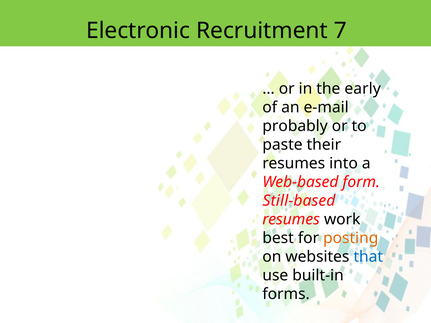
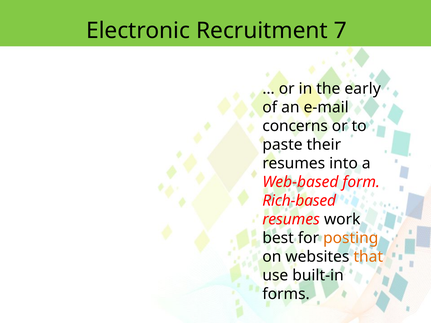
probably: probably -> concerns
Still-based: Still-based -> Rich-based
that colour: blue -> orange
